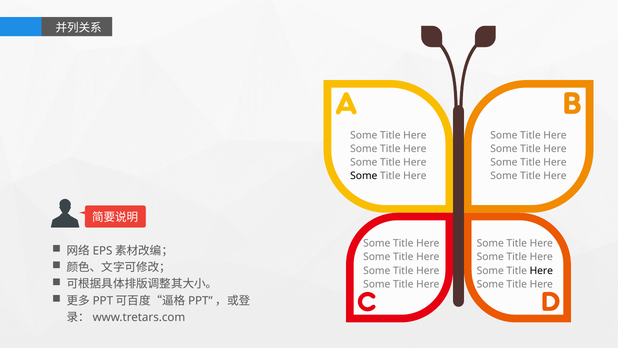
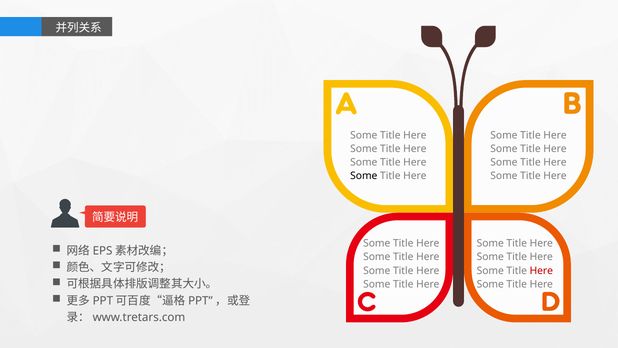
Here at (541, 270) colour: black -> red
